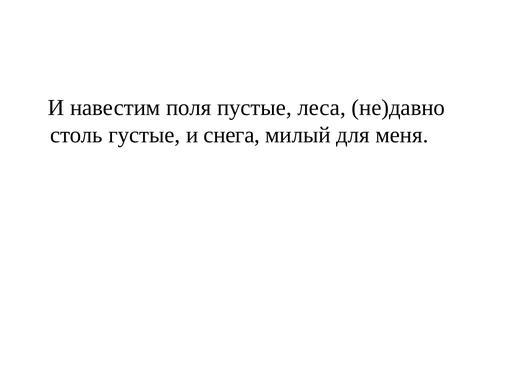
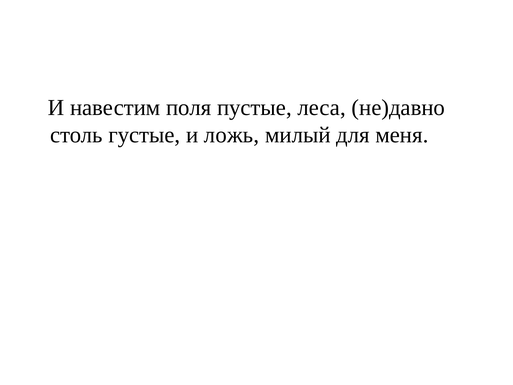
снега: снега -> ложь
